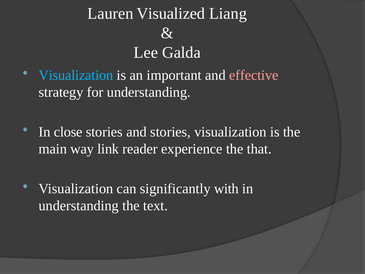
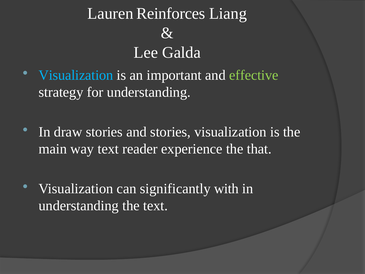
Visualized: Visualized -> Reinforces
effective colour: pink -> light green
close: close -> draw
way link: link -> text
